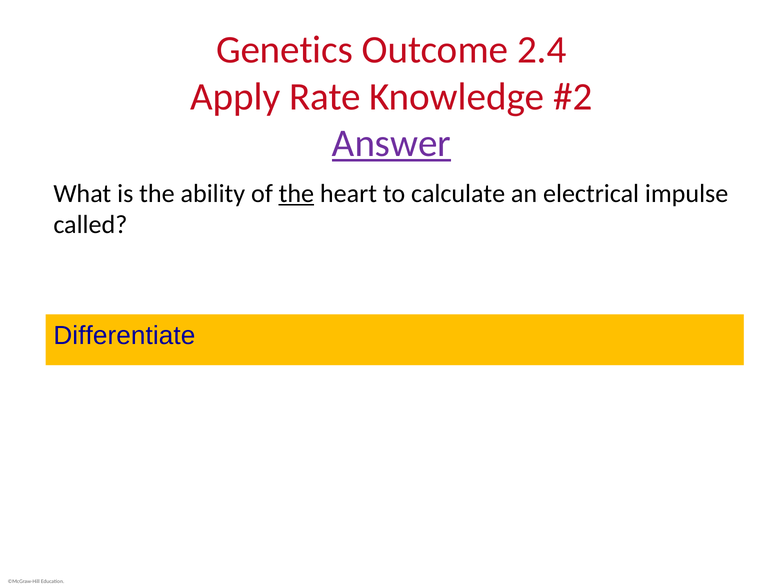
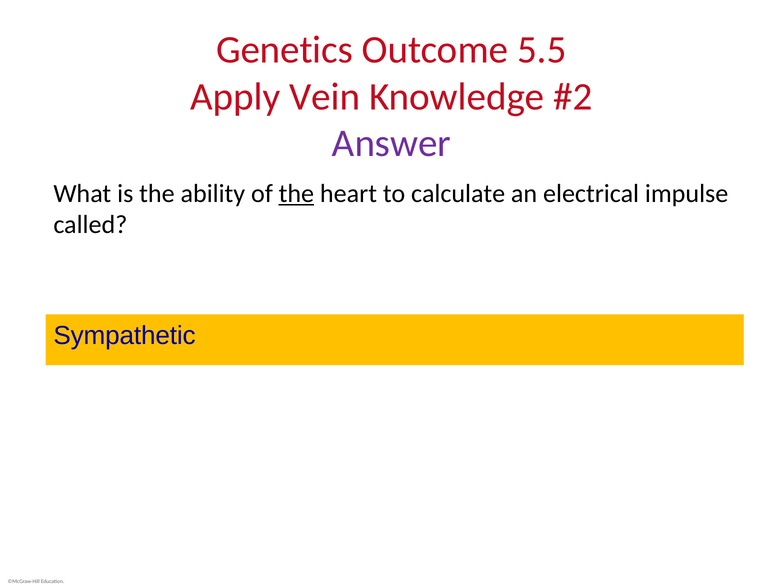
2.4: 2.4 -> 5.5
Rate: Rate -> Vein
Answer underline: present -> none
Differentiate: Differentiate -> Sympathetic
